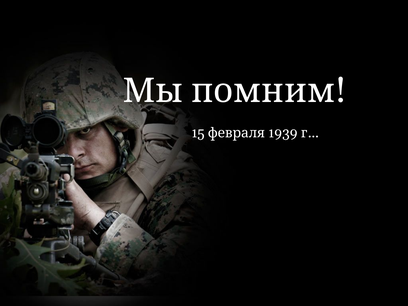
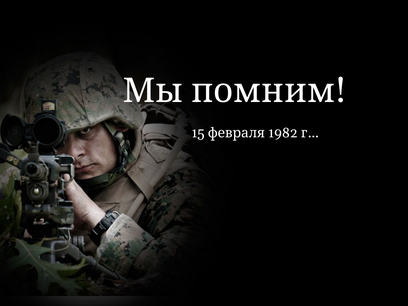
1939: 1939 -> 1982
